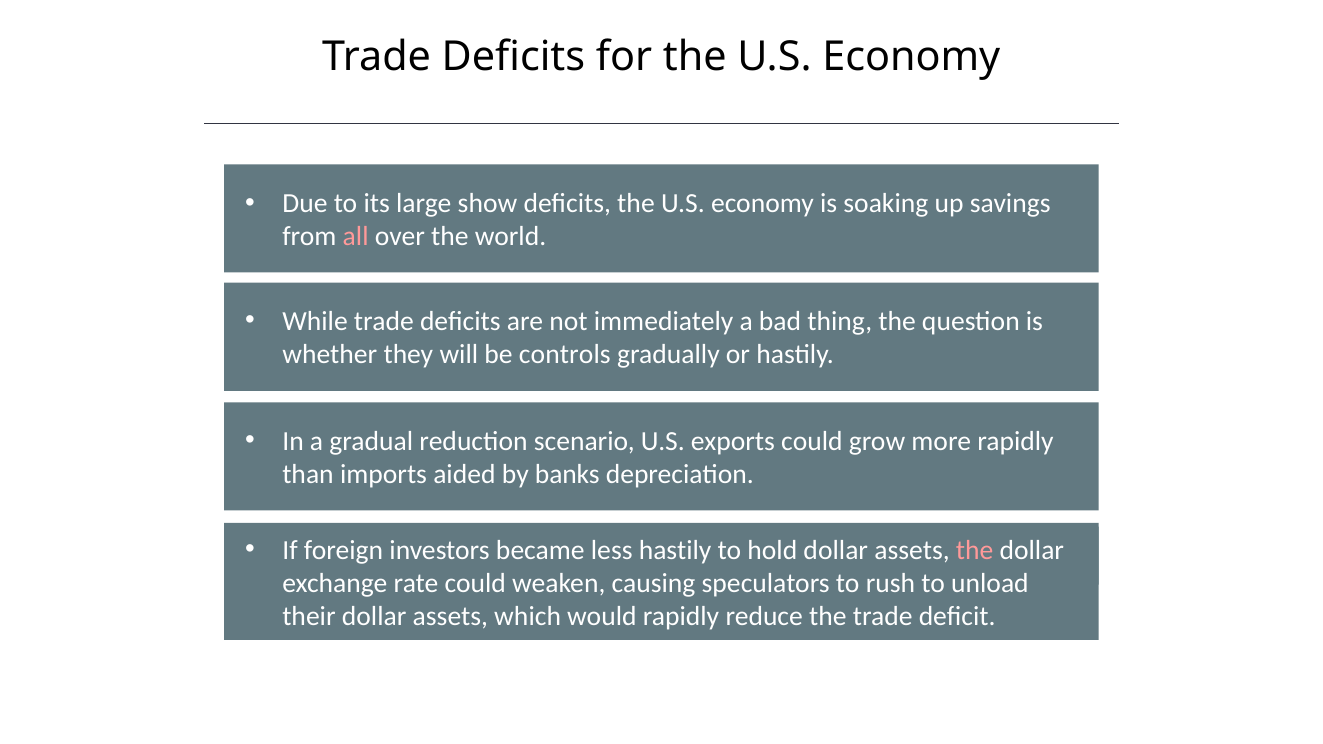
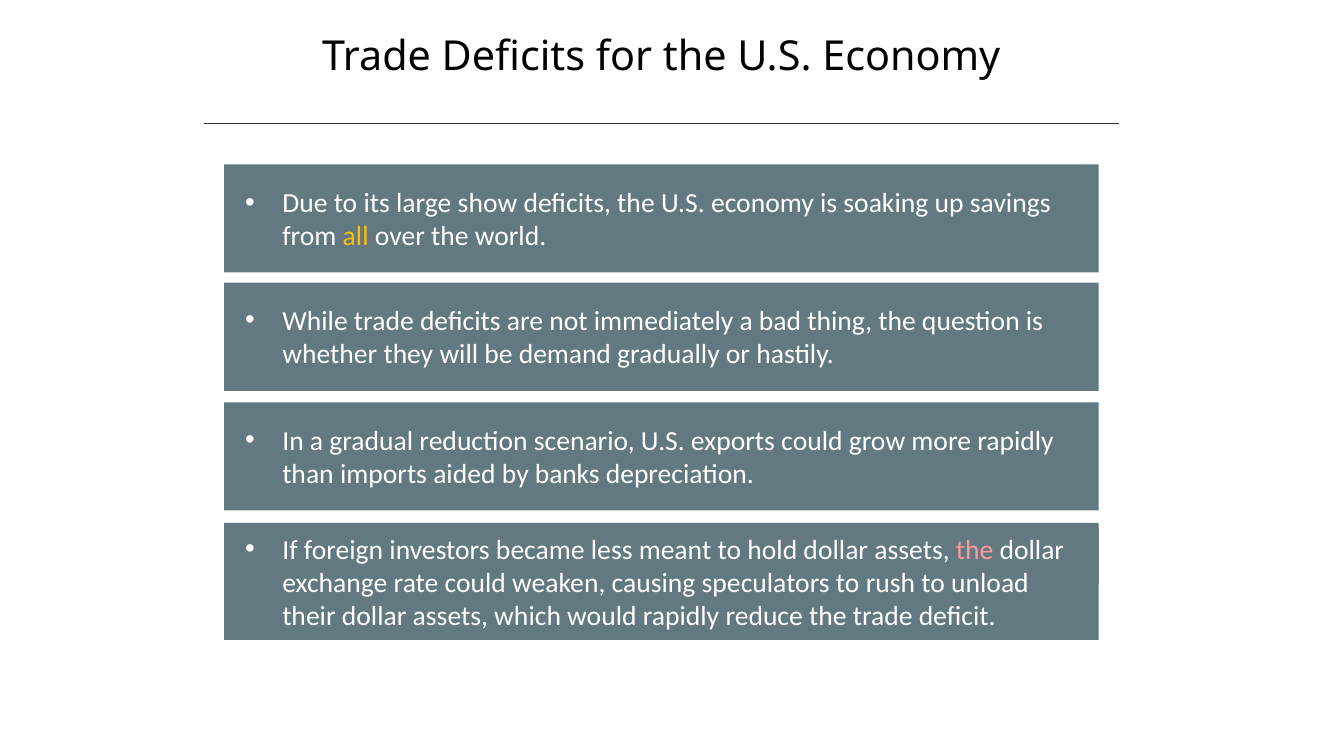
all colour: pink -> yellow
controls: controls -> demand
less hastily: hastily -> meant
